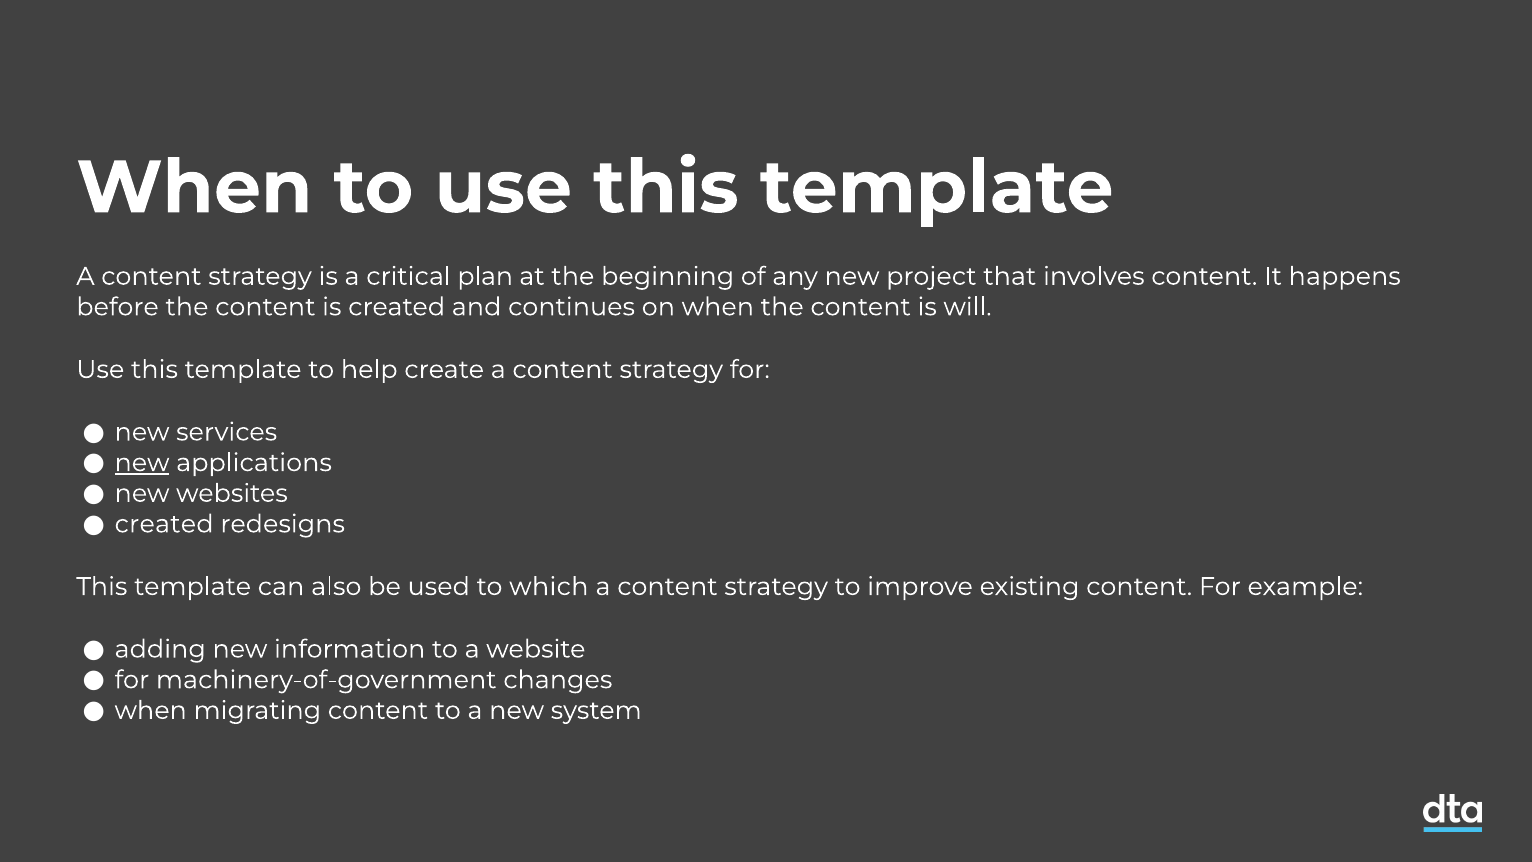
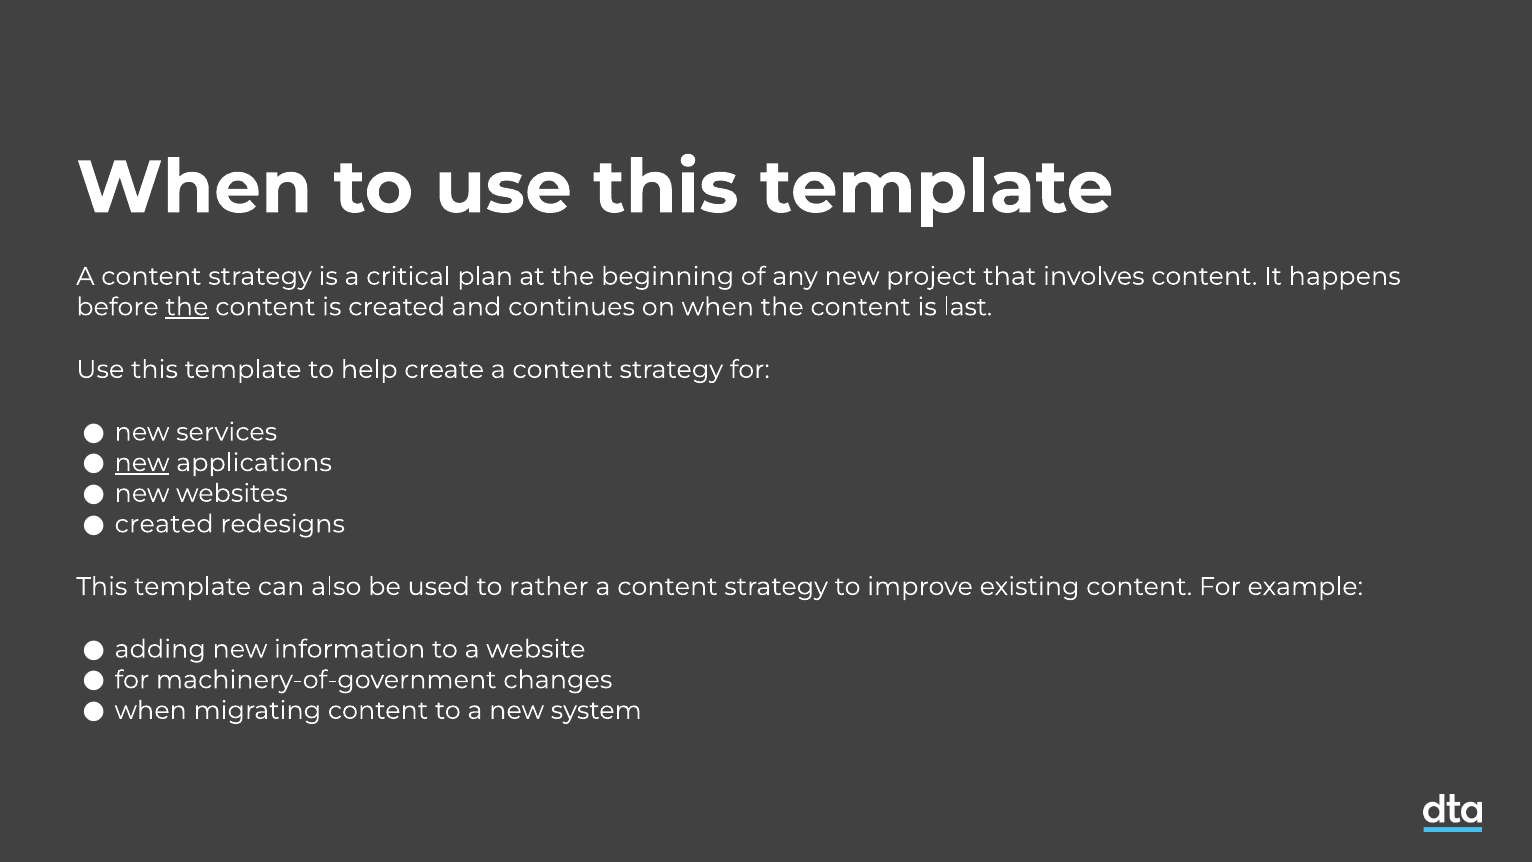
the at (187, 307) underline: none -> present
will: will -> last
which: which -> rather
